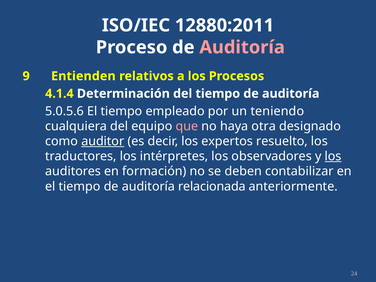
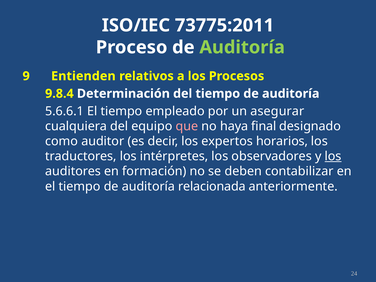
12880:2011: 12880:2011 -> 73775:2011
Auditoría at (242, 47) colour: pink -> light green
4.1.4: 4.1.4 -> 9.8.4
5.0.5.6: 5.0.5.6 -> 5.6.6.1
teniendo: teniendo -> asegurar
otra: otra -> final
auditor underline: present -> none
resuelto: resuelto -> horarios
